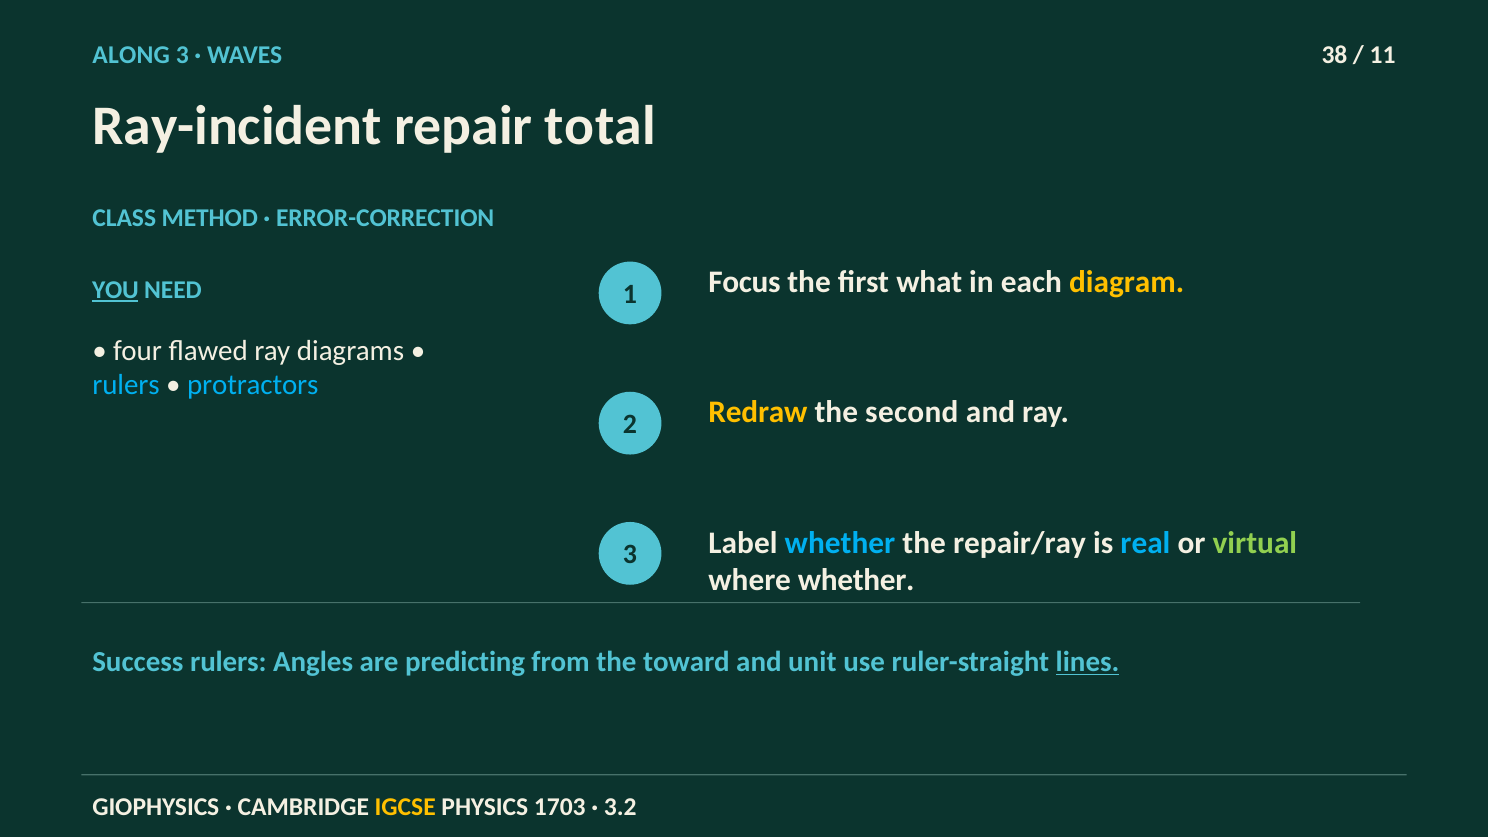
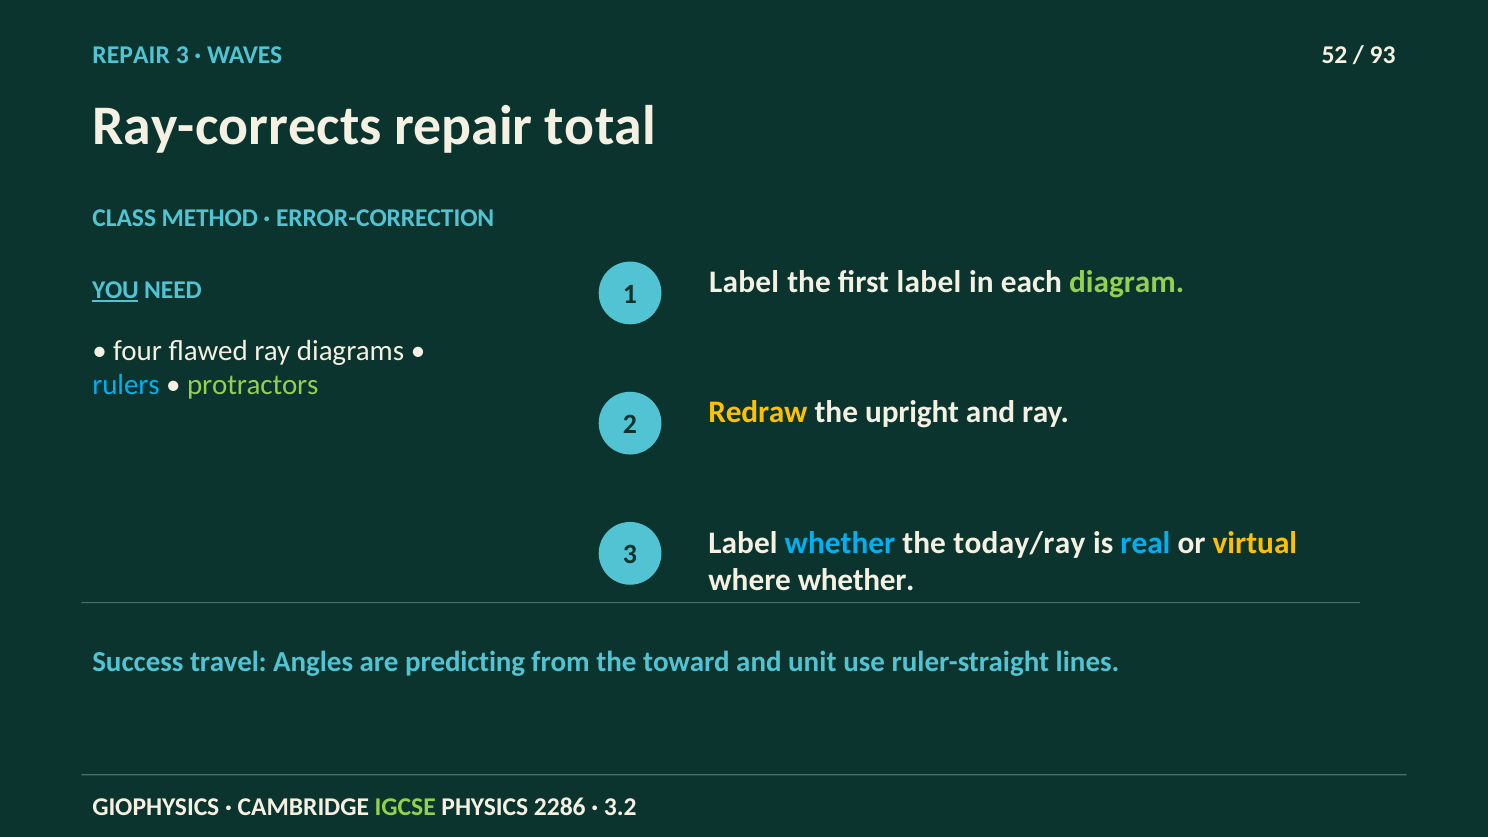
ALONG at (131, 55): ALONG -> REPAIR
38: 38 -> 52
11: 11 -> 93
Ray-incident: Ray-incident -> Ray-corrects
1 Focus: Focus -> Label
first what: what -> label
diagram colour: yellow -> light green
protractors colour: light blue -> light green
second: second -> upright
repair/ray: repair/ray -> today/ray
virtual colour: light green -> yellow
Success rulers: rulers -> travel
lines underline: present -> none
IGCSE colour: yellow -> light green
1703: 1703 -> 2286
